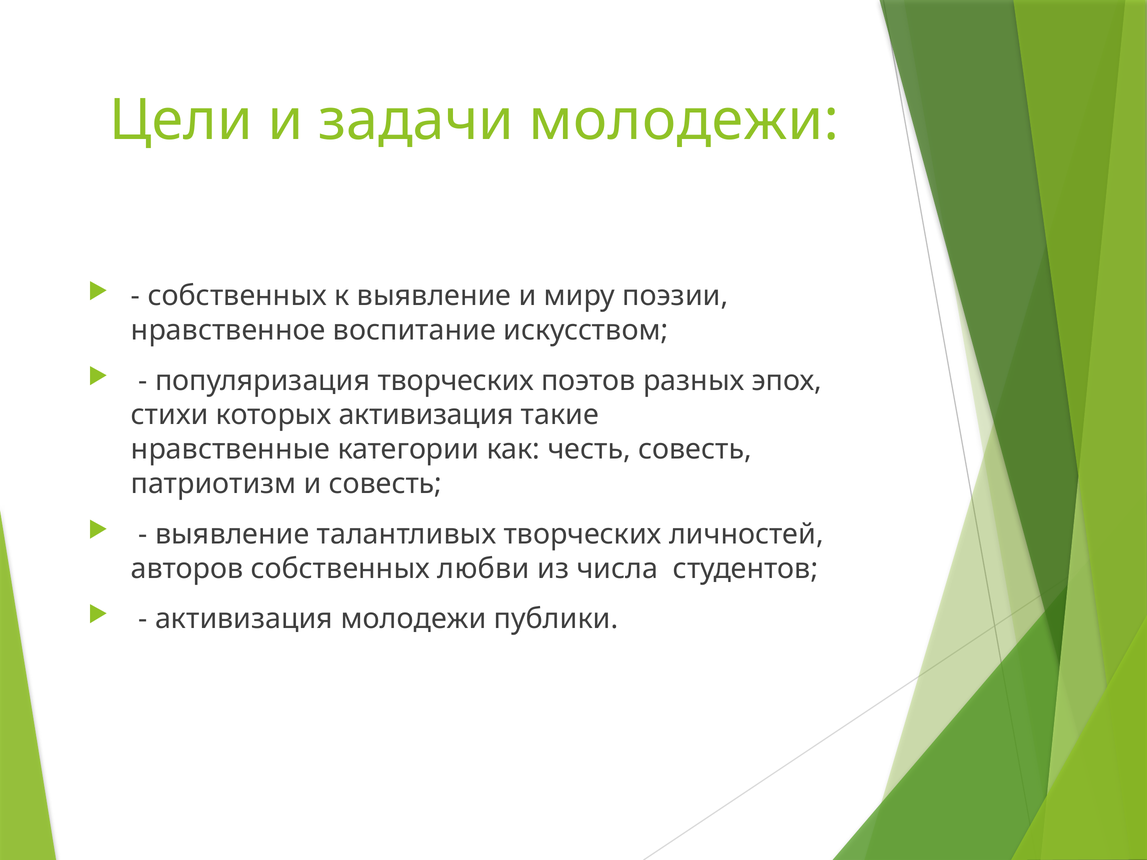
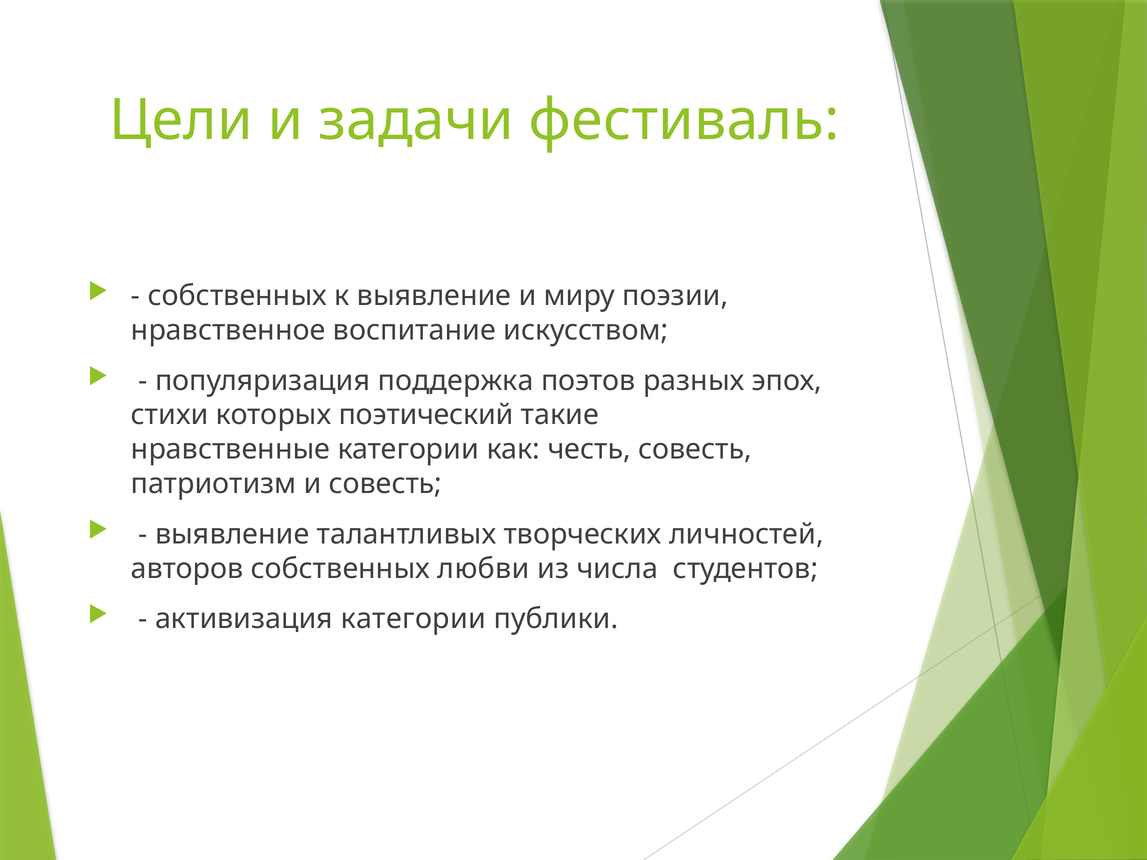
задачи молодежи: молодежи -> фестиваль
популяризация творческих: творческих -> поддержка
которых активизация: активизация -> поэтический
активизация молодежи: молодежи -> категории
